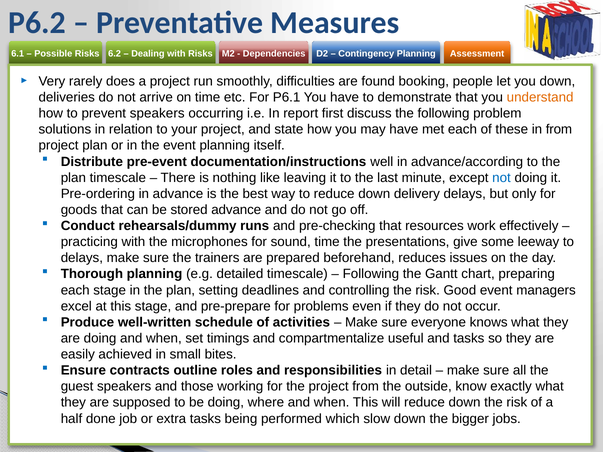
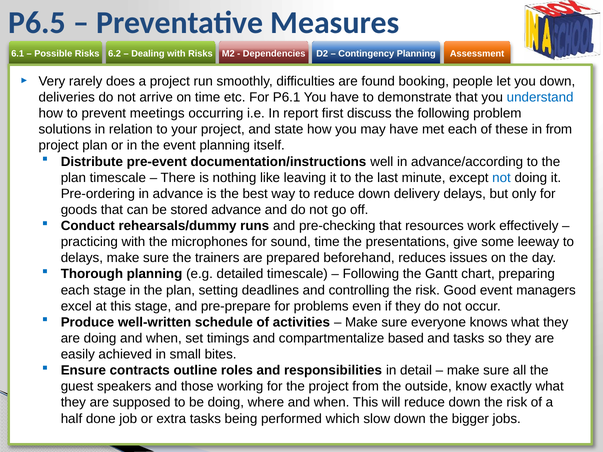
P6.2: P6.2 -> P6.5
understand colour: orange -> blue
prevent speakers: speakers -> meetings
useful: useful -> based
